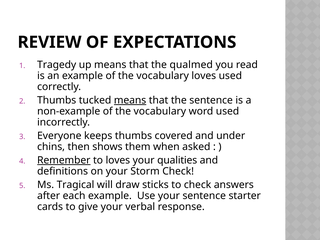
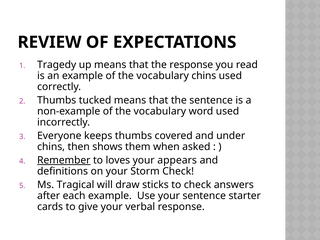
the qualmed: qualmed -> response
vocabulary loves: loves -> chins
means at (130, 100) underline: present -> none
qualities: qualities -> appears
